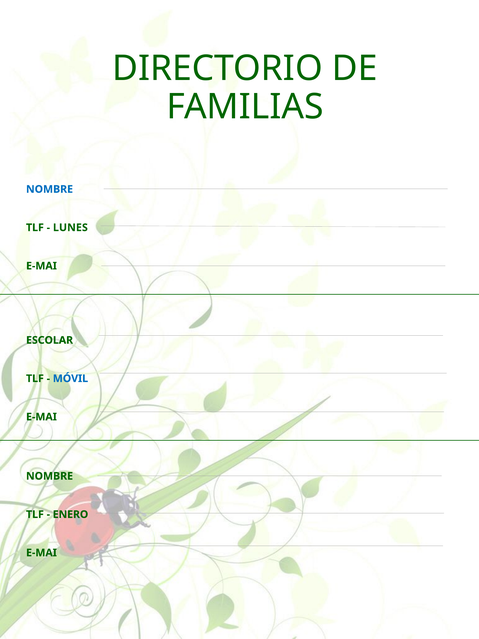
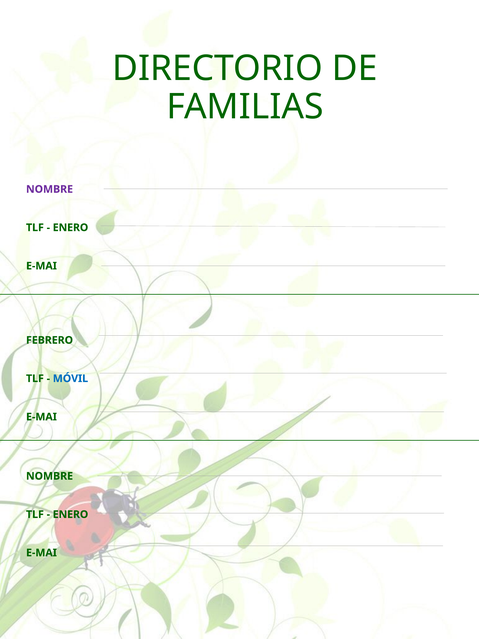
NOMBRE at (50, 189) colour: blue -> purple
LUNES at (70, 227): LUNES -> ENERO
ESCOLAR: ESCOLAR -> FEBRERO
